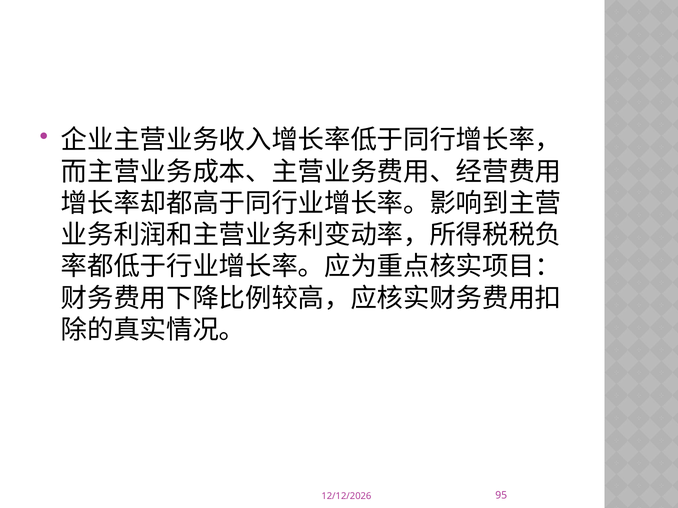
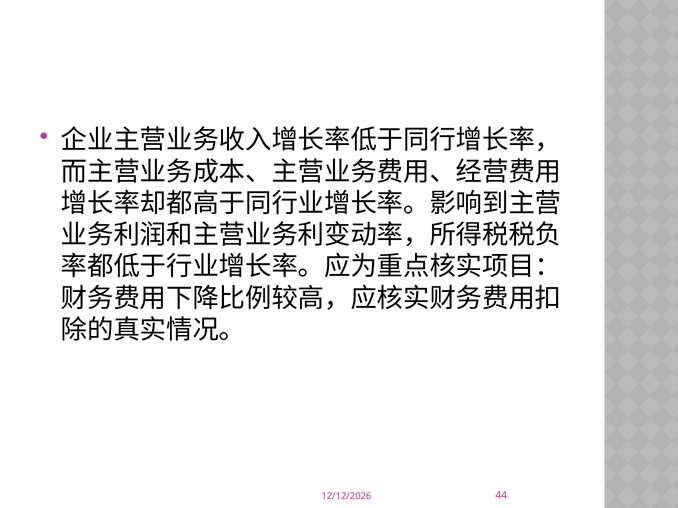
95: 95 -> 44
